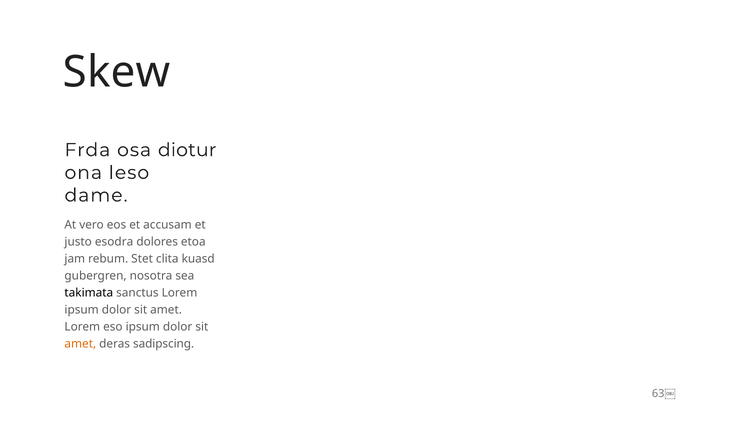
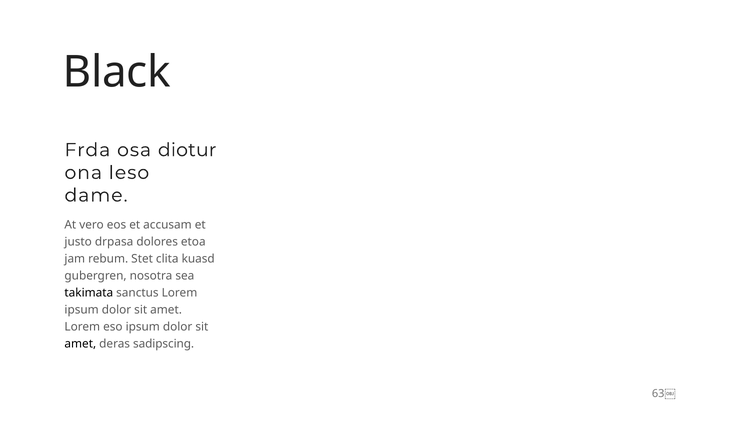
Skew: Skew -> Black
esodra: esodra -> drpasa
amet at (80, 344) colour: orange -> black
